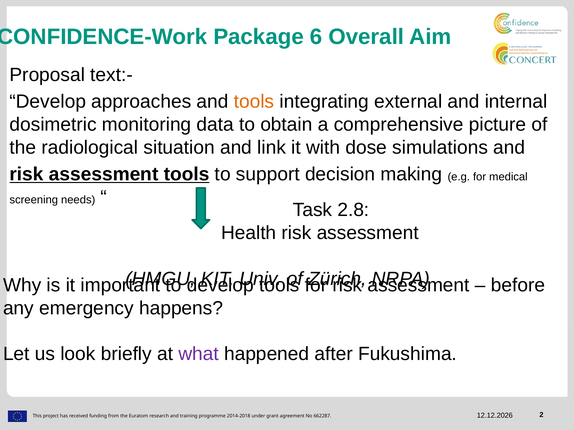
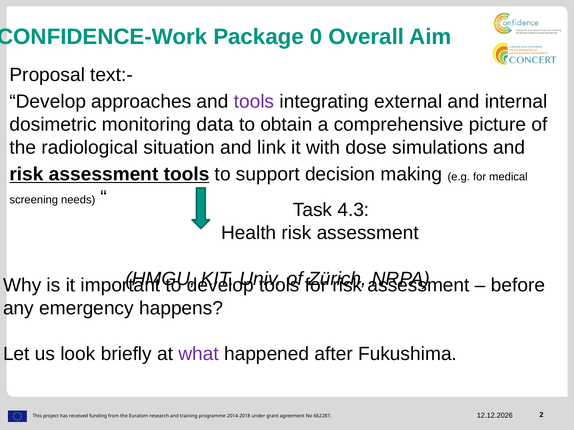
6: 6 -> 0
tools at (254, 102) colour: orange -> purple
2.8: 2.8 -> 4.3
